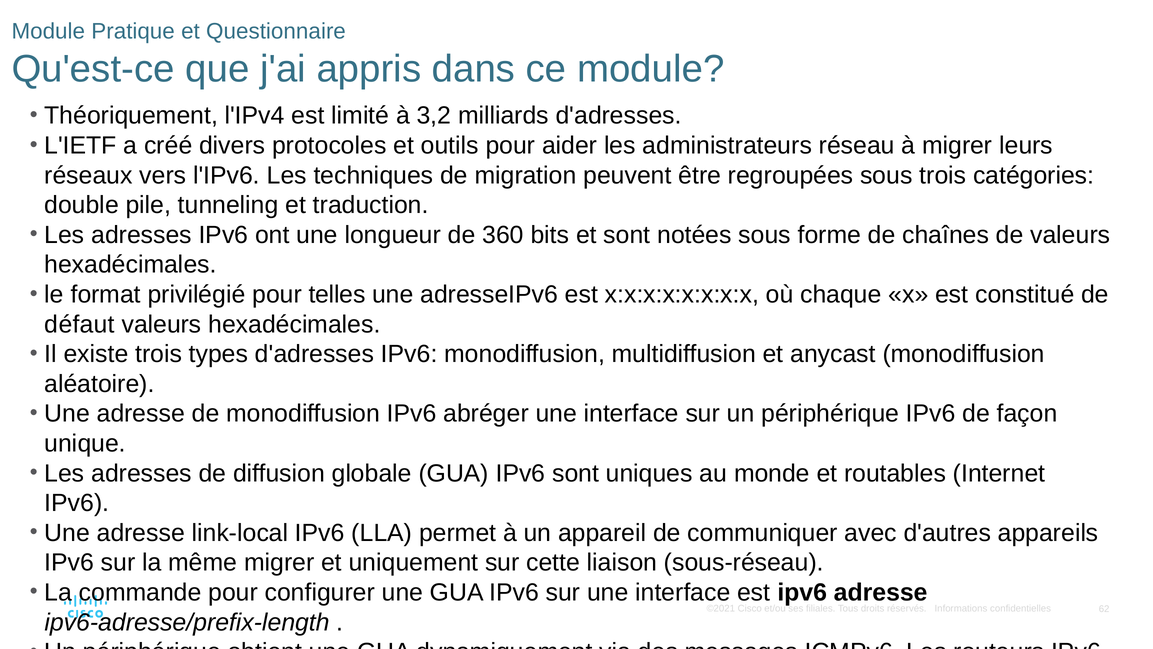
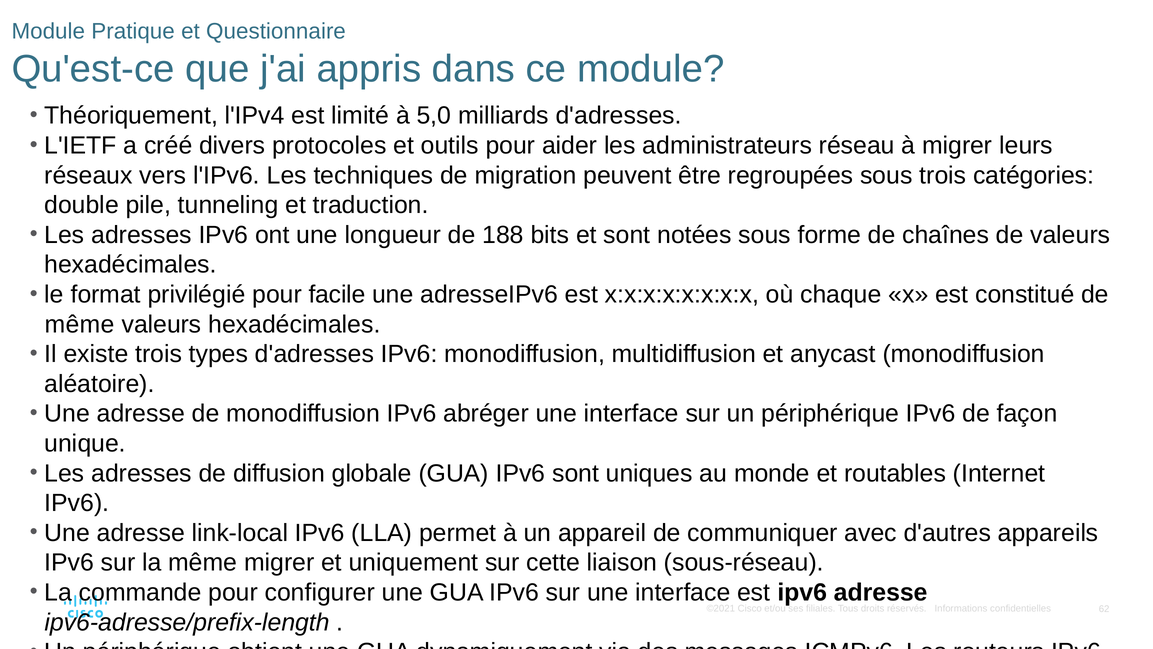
3,2: 3,2 -> 5,0
360: 360 -> 188
telles: telles -> facile
défaut at (80, 324): défaut -> même
